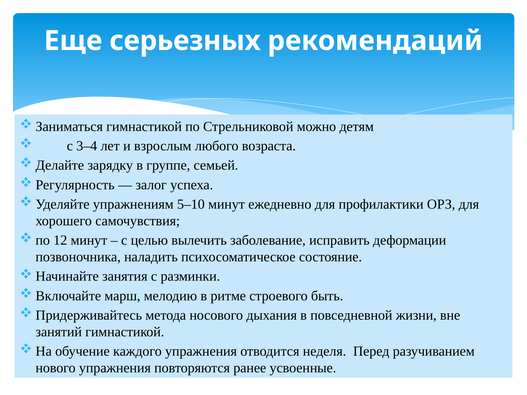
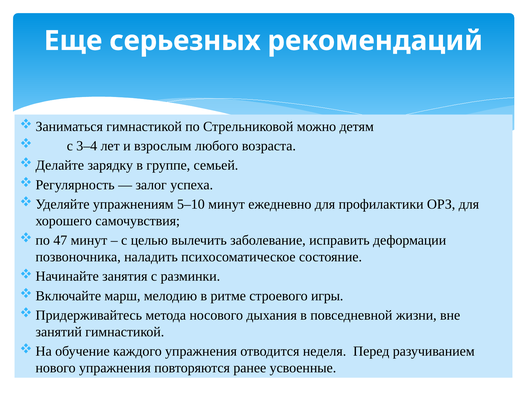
12: 12 -> 47
быть: быть -> игры
